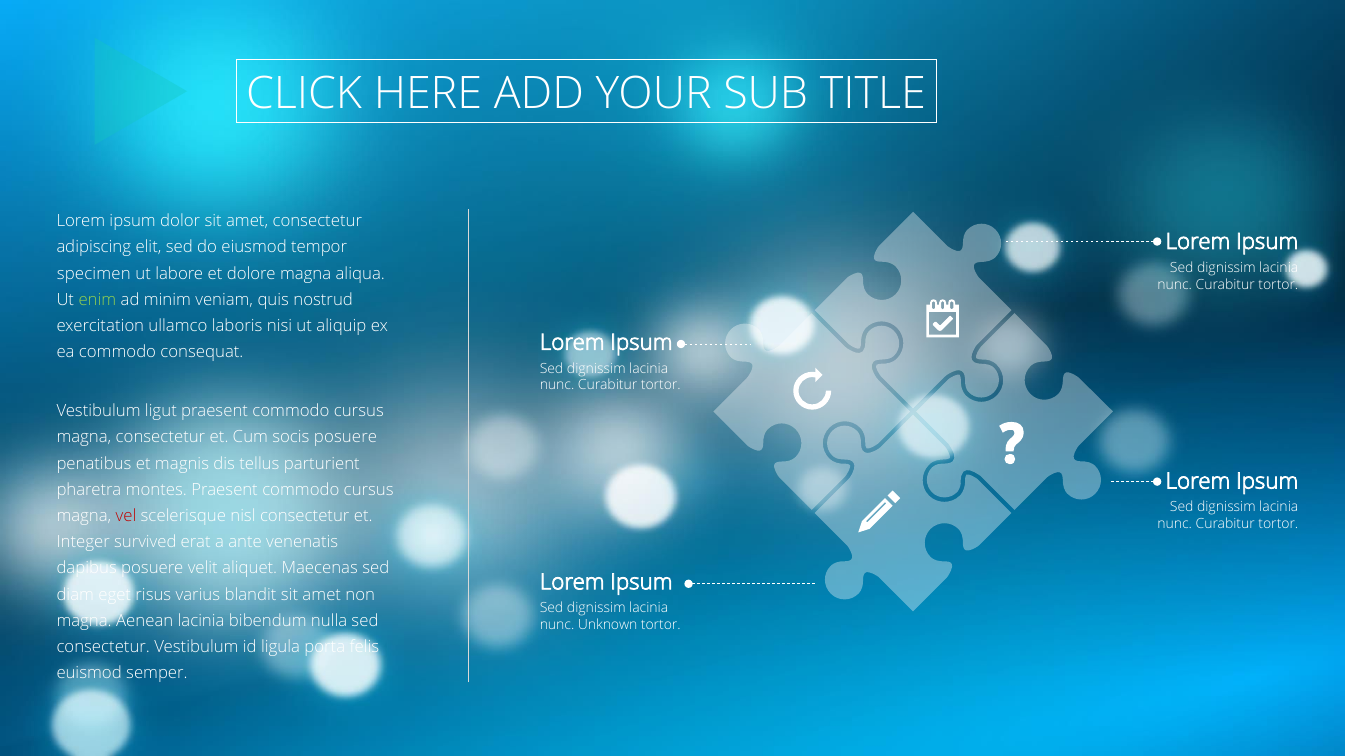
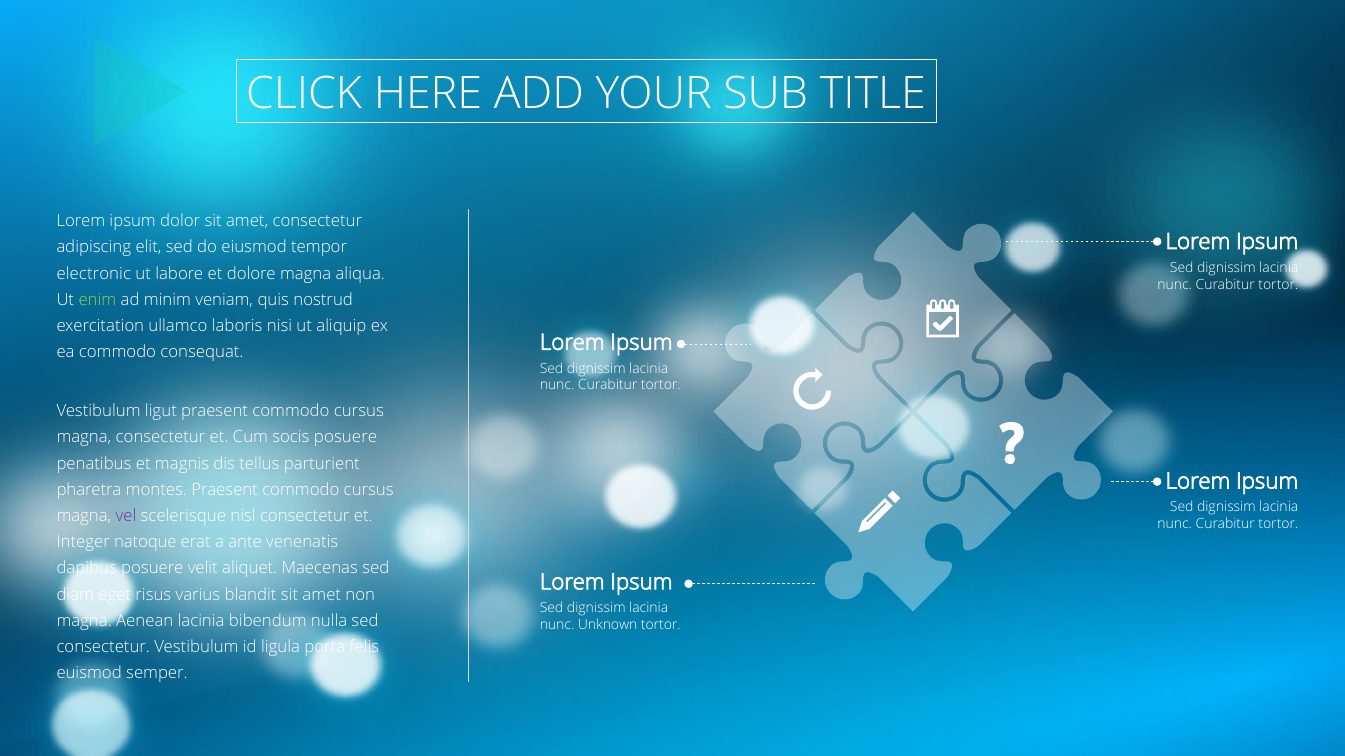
specimen: specimen -> electronic
vel colour: red -> purple
survived: survived -> natoque
